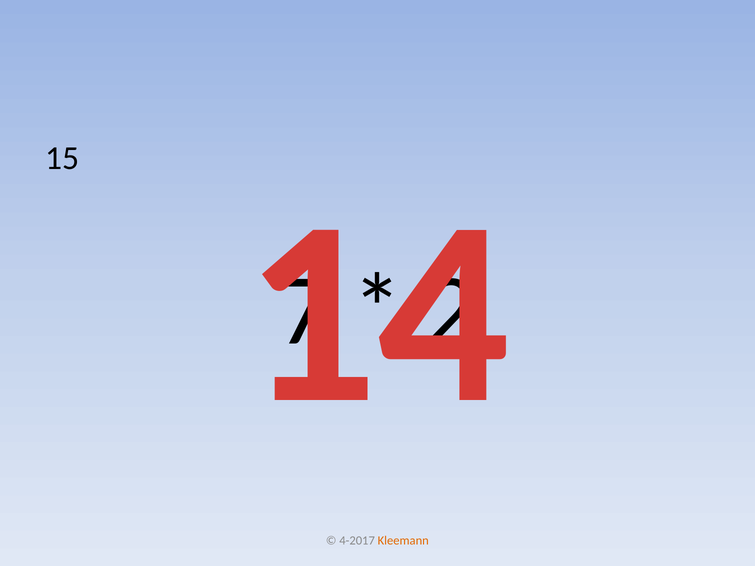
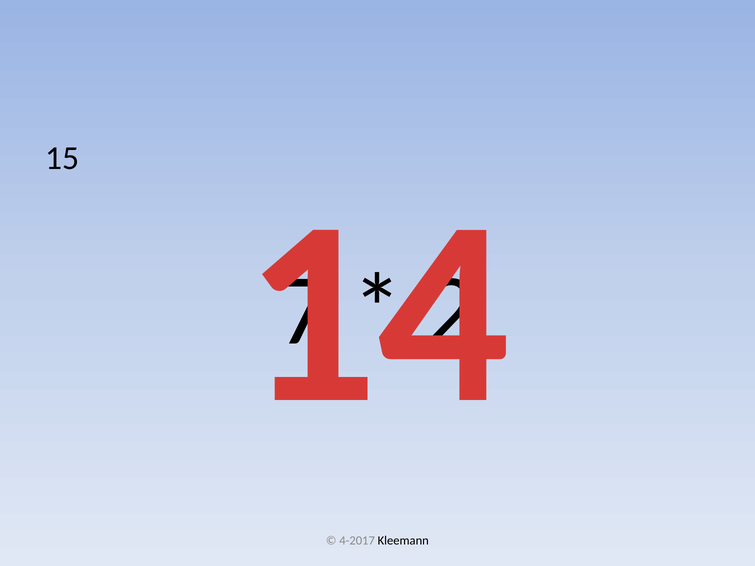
Kleemann colour: orange -> black
